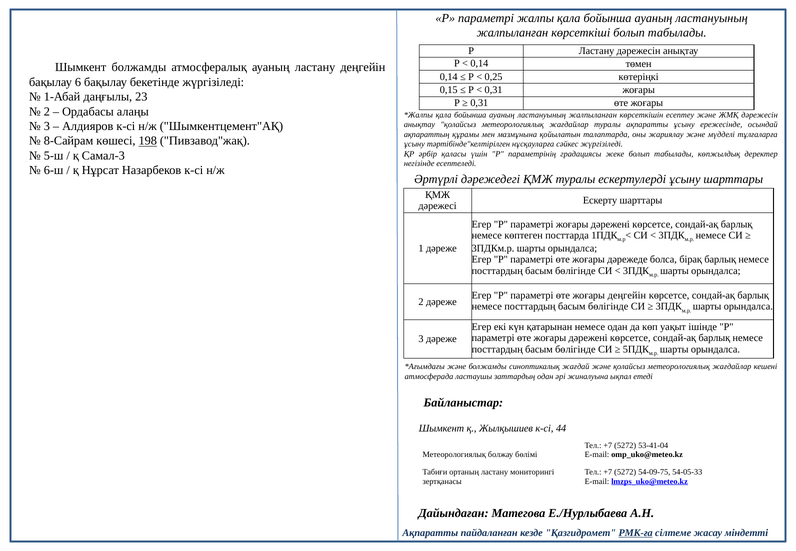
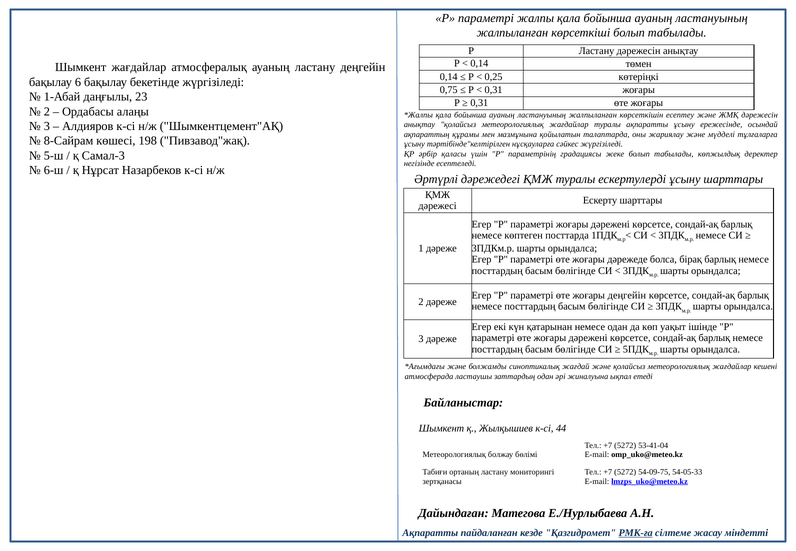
Шымкент болжамды: болжамды -> жағдайлар
0,15: 0,15 -> 0,75
198 underline: present -> none
